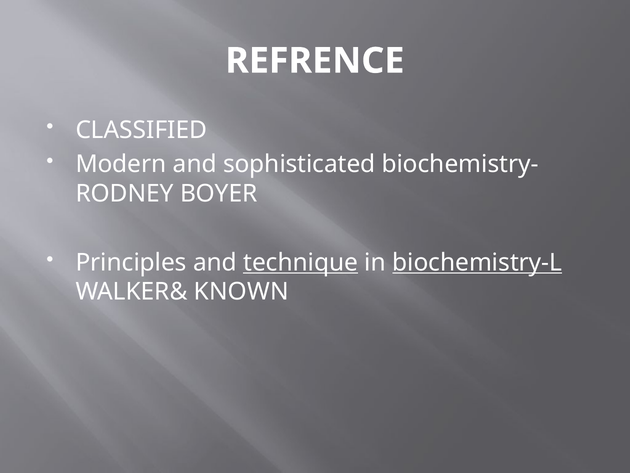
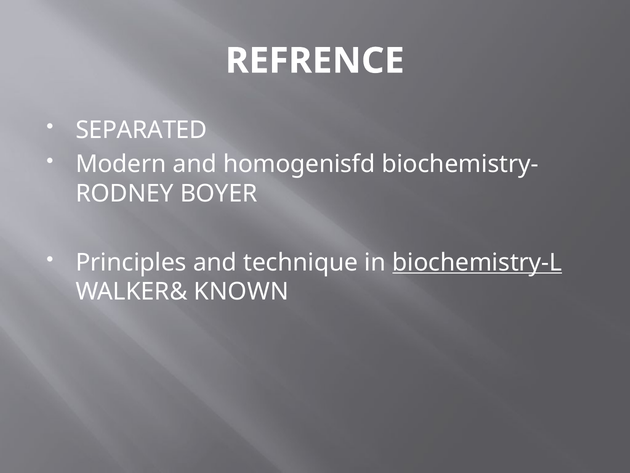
CLASSIFIED: CLASSIFIED -> SEPARATED
sophisticated: sophisticated -> homogenisfd
technique underline: present -> none
